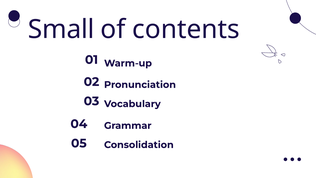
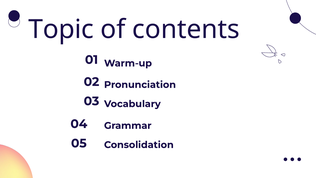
Small: Small -> Topic
